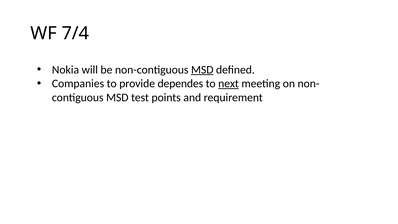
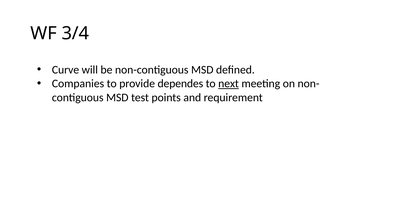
7/4: 7/4 -> 3/4
Nokia: Nokia -> Curve
MSD at (202, 70) underline: present -> none
